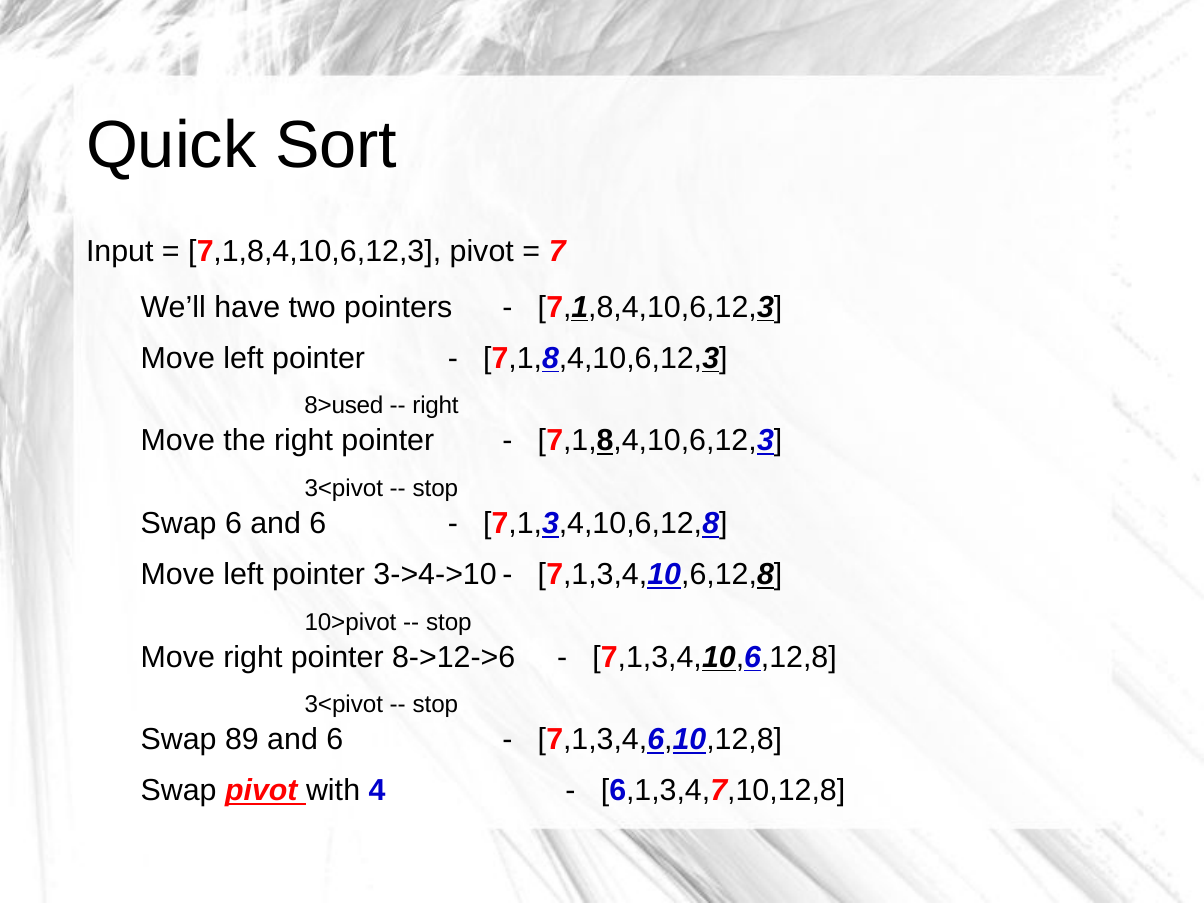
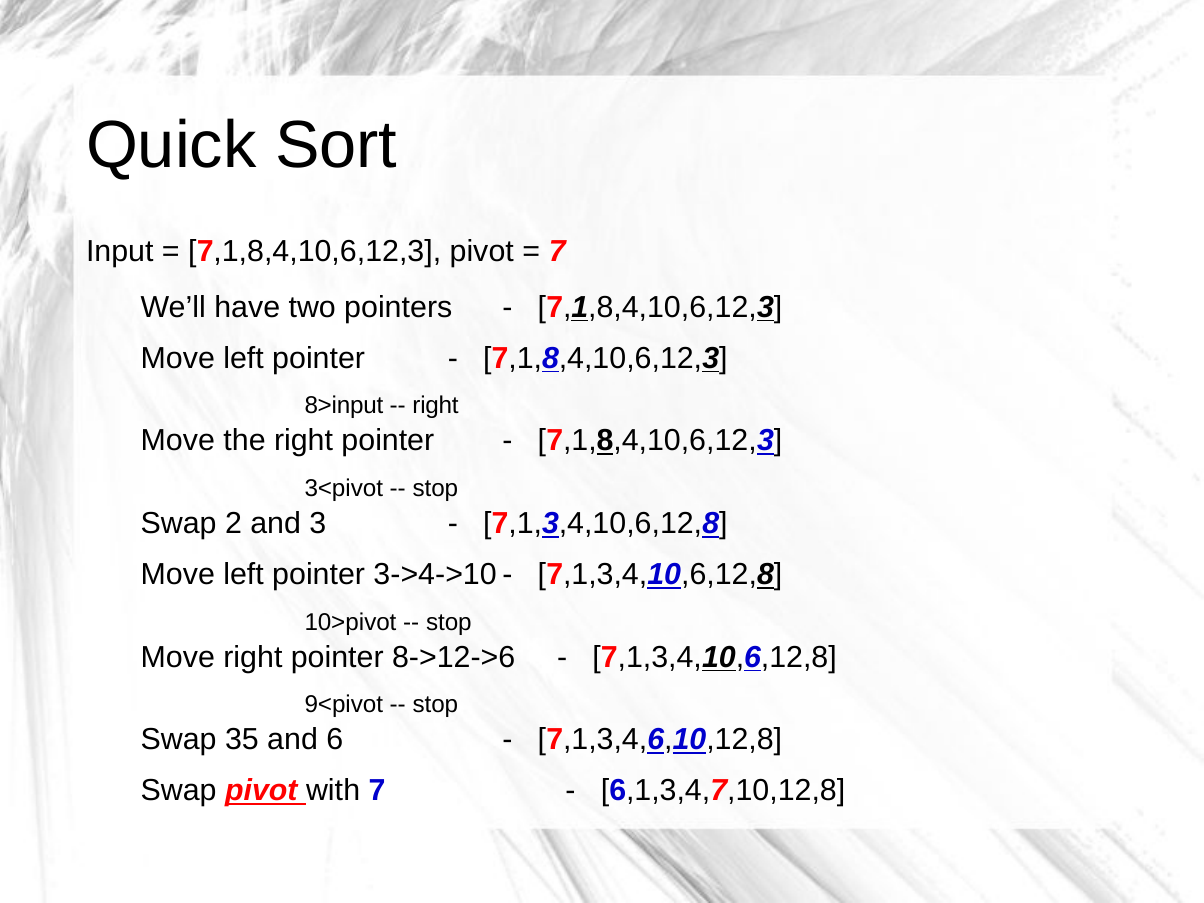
8>used: 8>used -> 8>input
Swap 6: 6 -> 2
6 at (318, 523): 6 -> 3
3<pivot at (344, 705): 3<pivot -> 9<pivot
89: 89 -> 35
with 4: 4 -> 7
